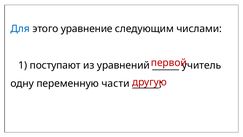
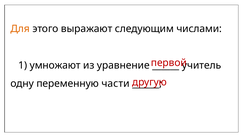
Для colour: blue -> orange
уравнение: уравнение -> выражают
поступают: поступают -> умножают
уравнений: уравнений -> уравнение
